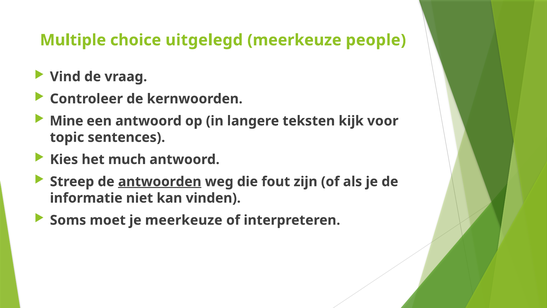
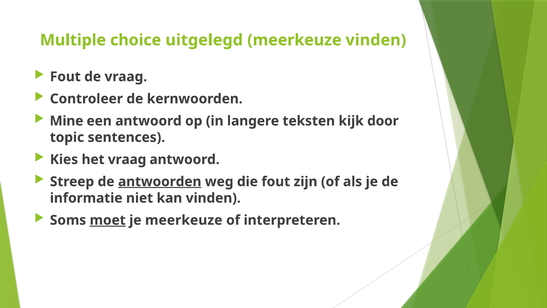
meerkeuze people: people -> vinden
Vind at (65, 77): Vind -> Fout
voor: voor -> door
het much: much -> vraag
moet underline: none -> present
